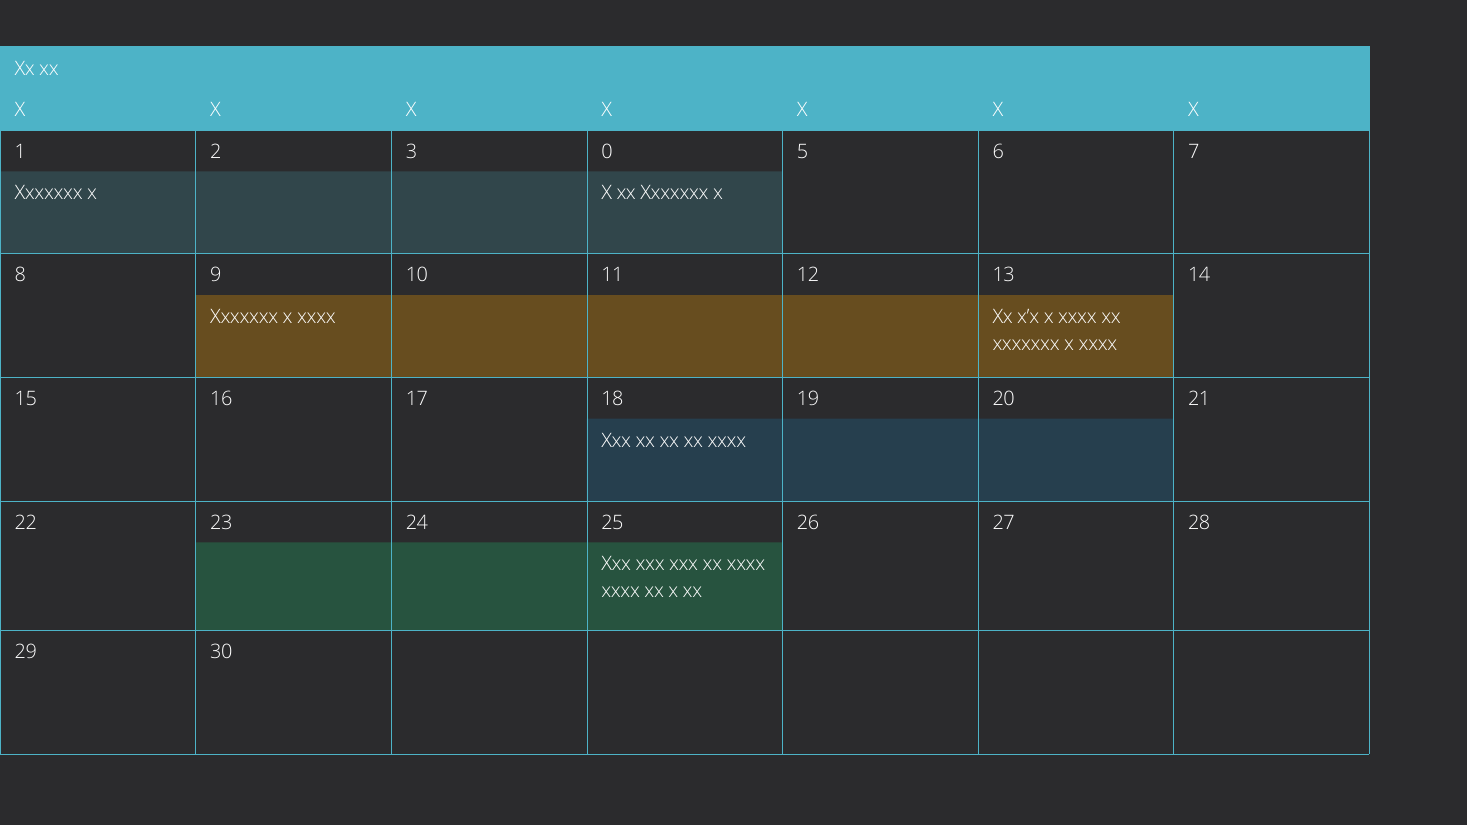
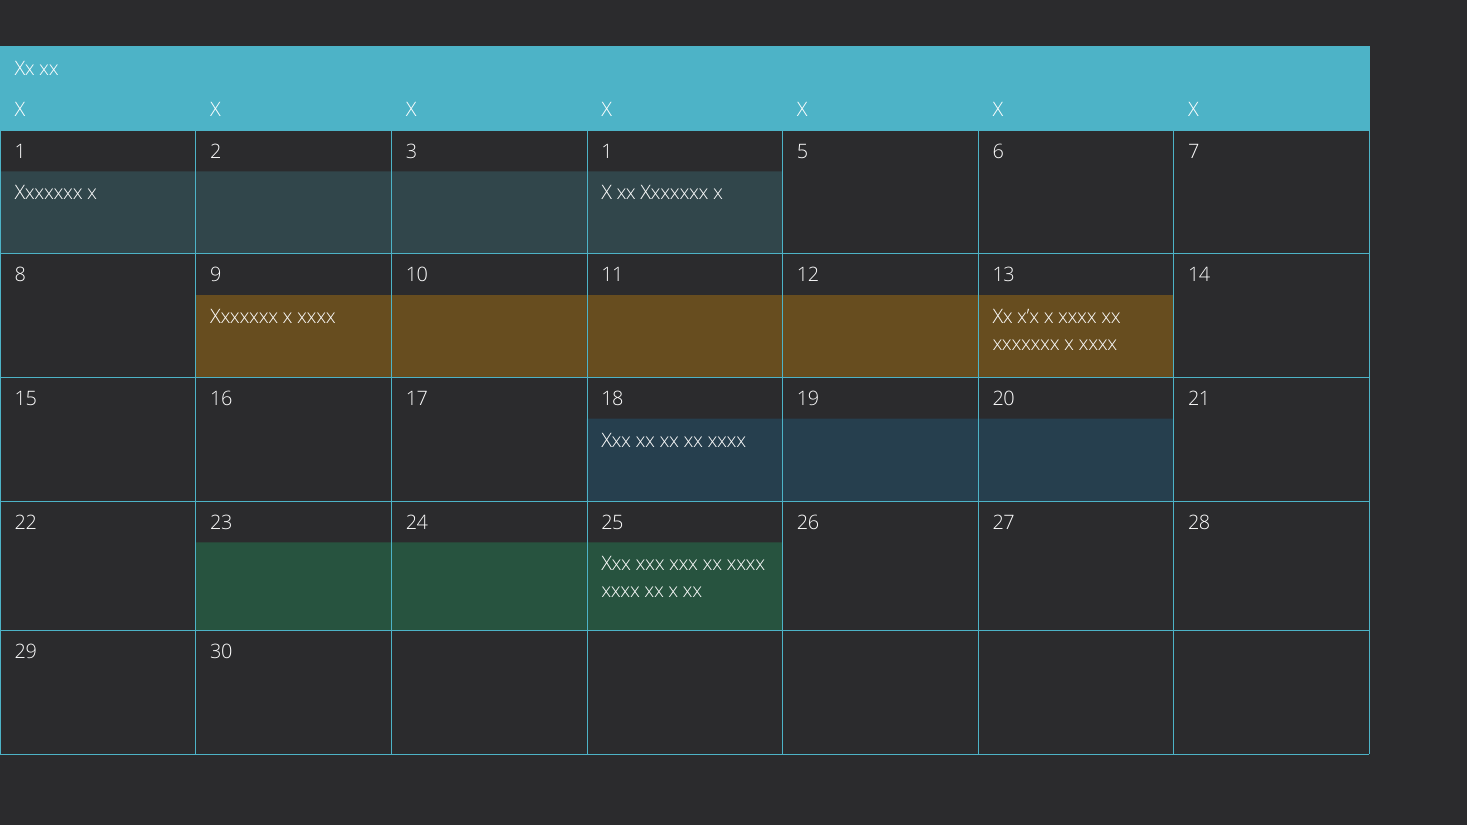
3 0: 0 -> 1
